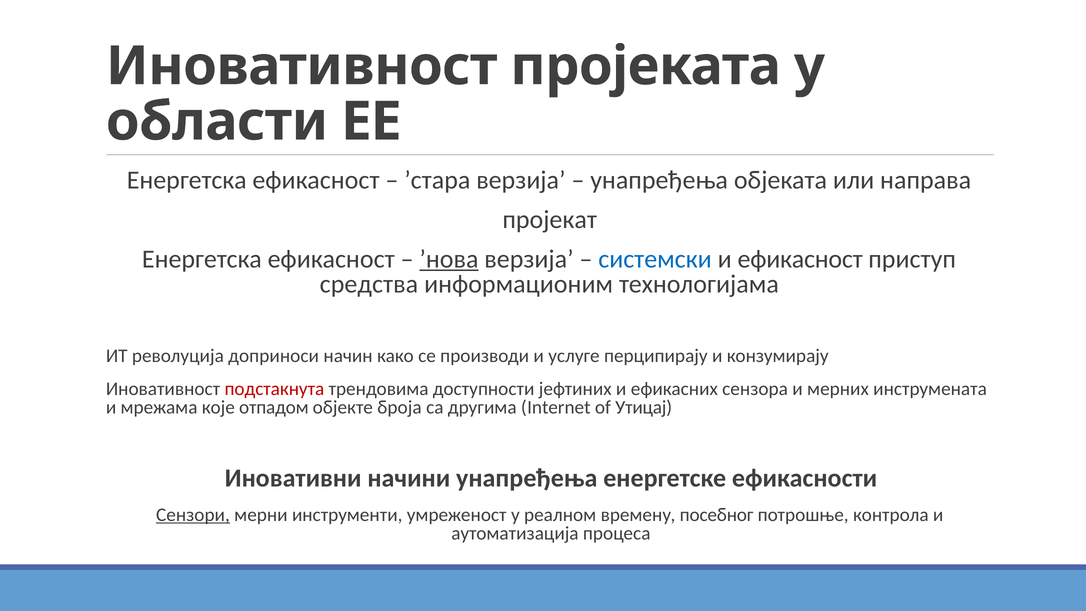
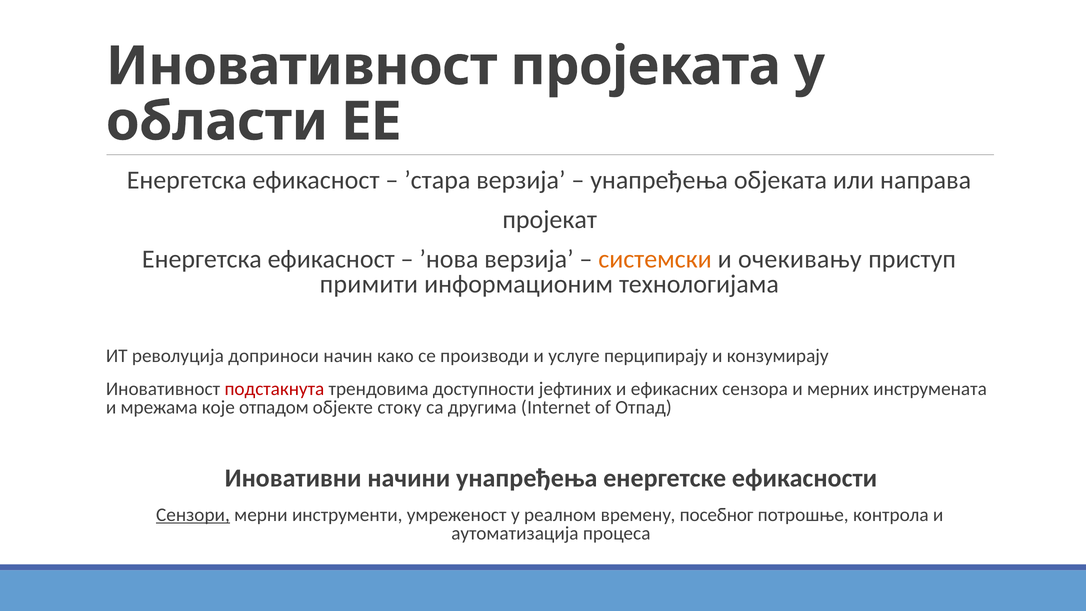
’нова underline: present -> none
системски colour: blue -> orange
и ефикасност: ефикасност -> очекивању
средства: средства -> примити
броја: броја -> стоку
Утицај: Утицај -> Отпад
